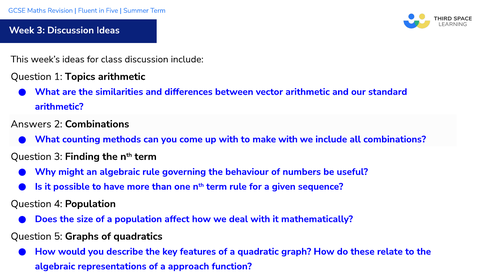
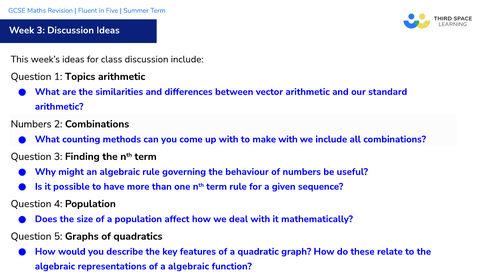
Answers at (31, 124): Answers -> Numbers
a approach: approach -> algebraic
